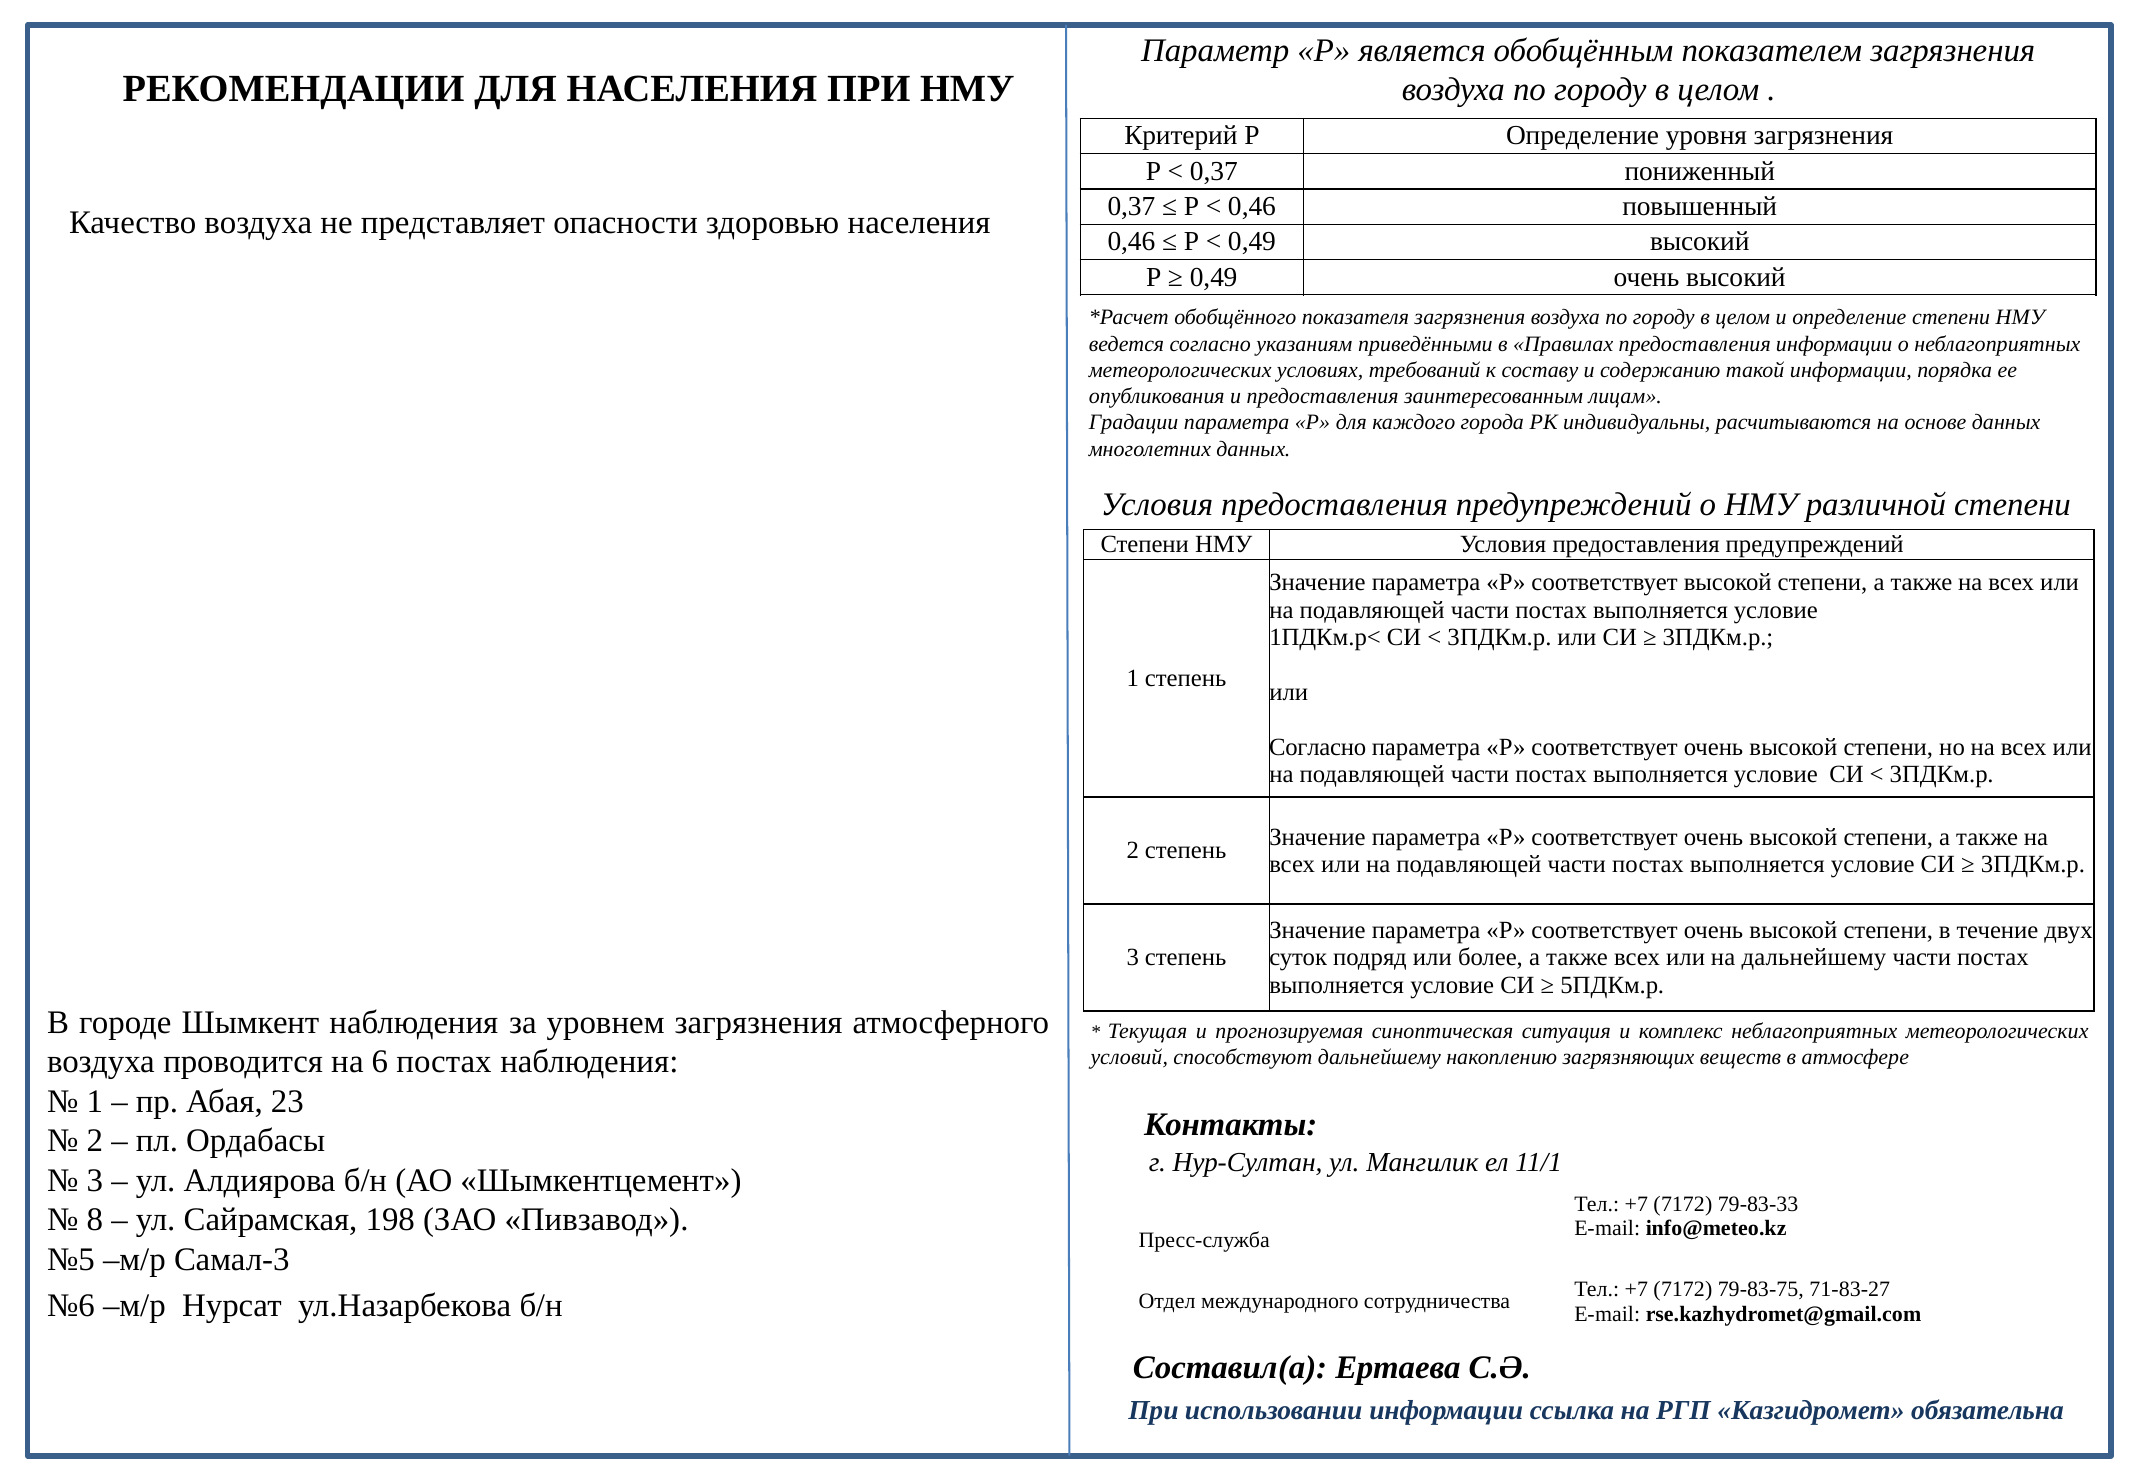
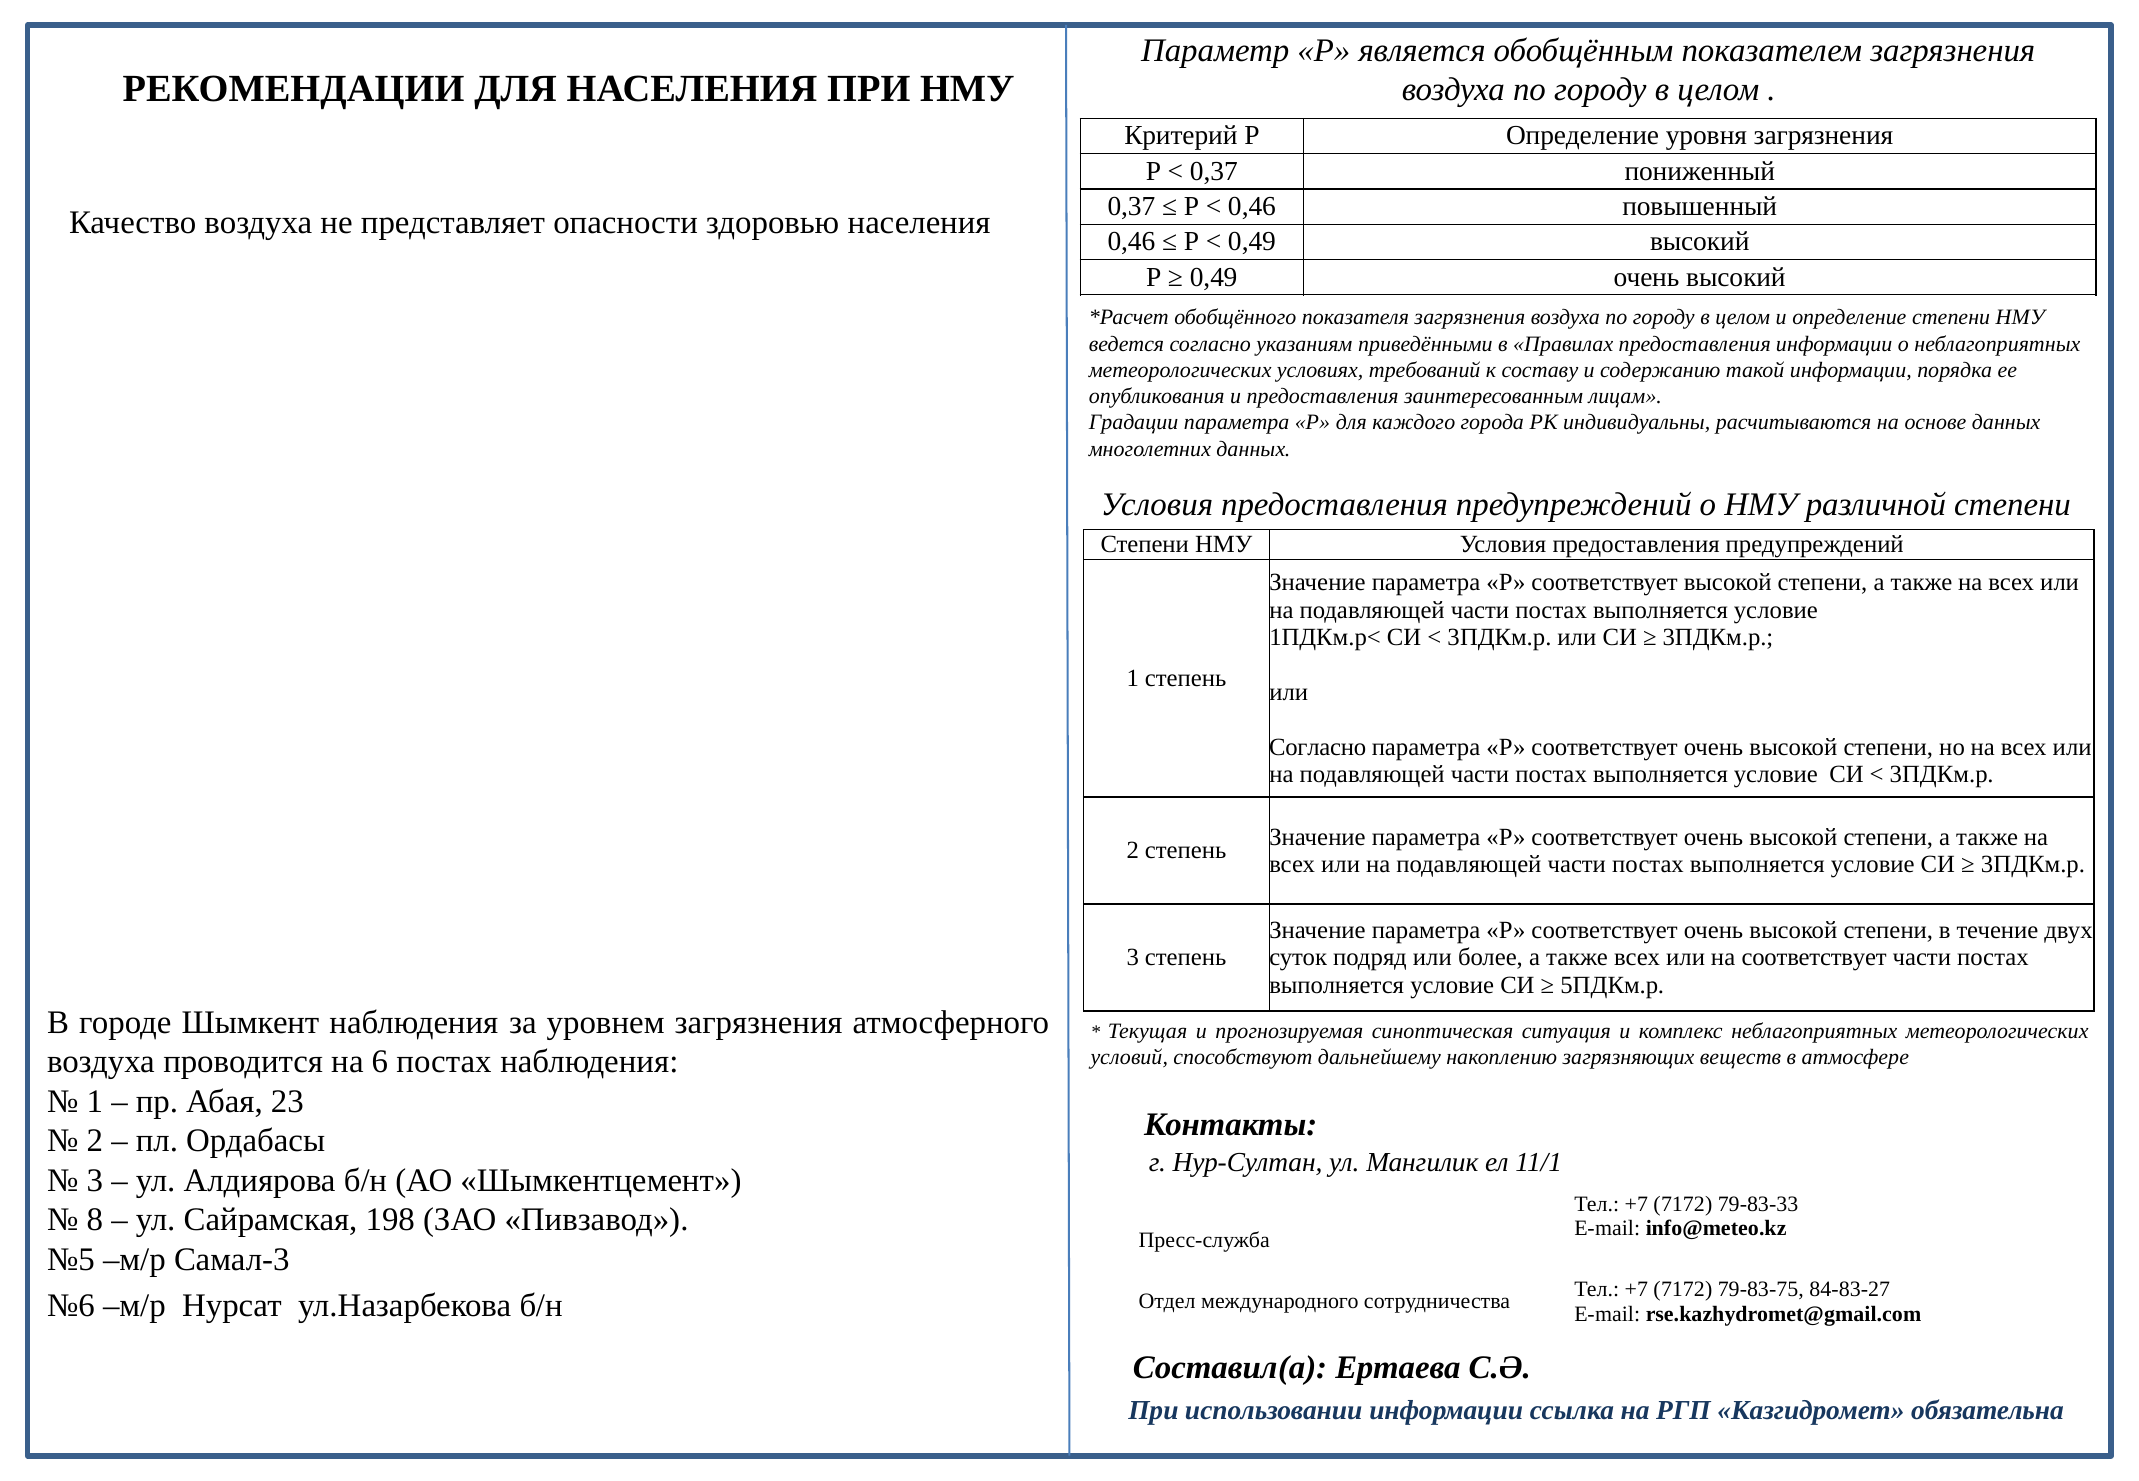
на дальнейшему: дальнейшему -> соответствует
71-83-27: 71-83-27 -> 84-83-27
